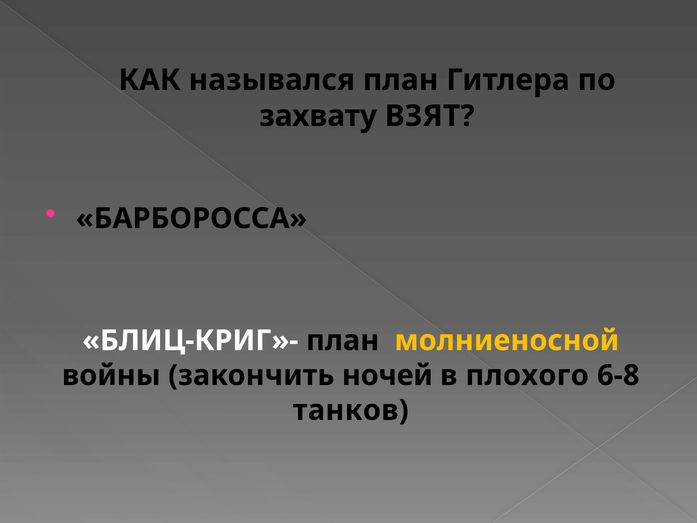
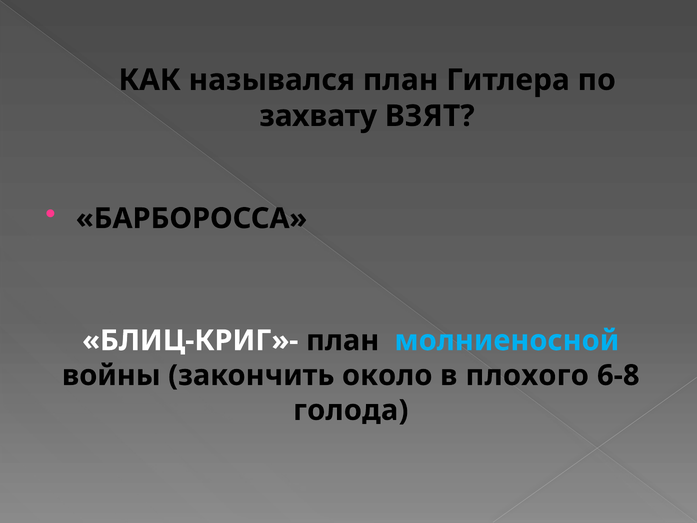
молниеносной colour: yellow -> light blue
ночей: ночей -> около
танков: танков -> голода
